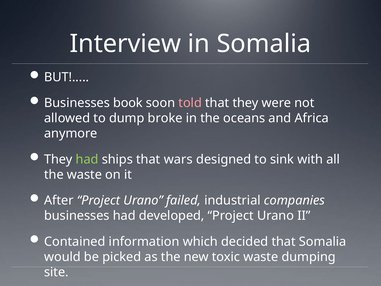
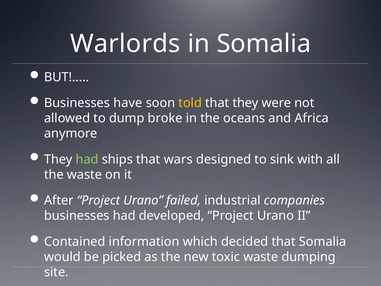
Interview: Interview -> Warlords
book: book -> have
told colour: pink -> yellow
